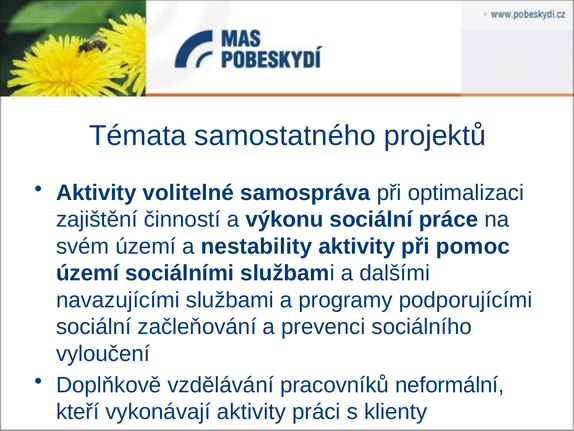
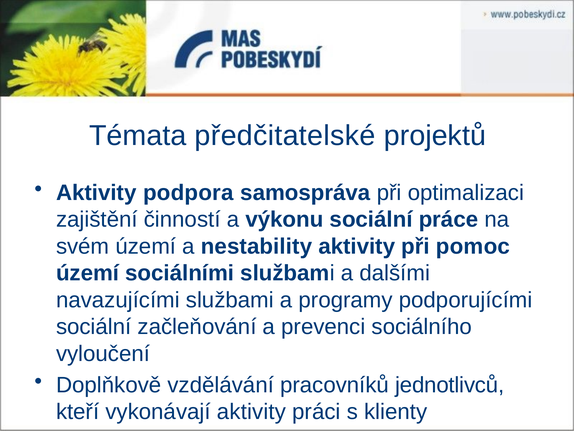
samostatného: samostatného -> předčitatelské
volitelné: volitelné -> podpora
neformální: neformální -> jednotlivců
